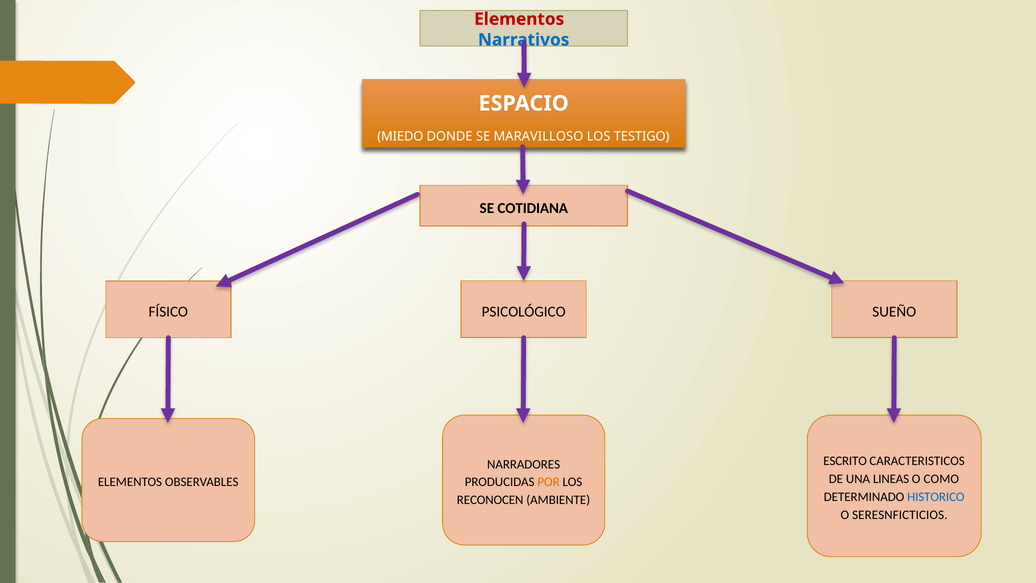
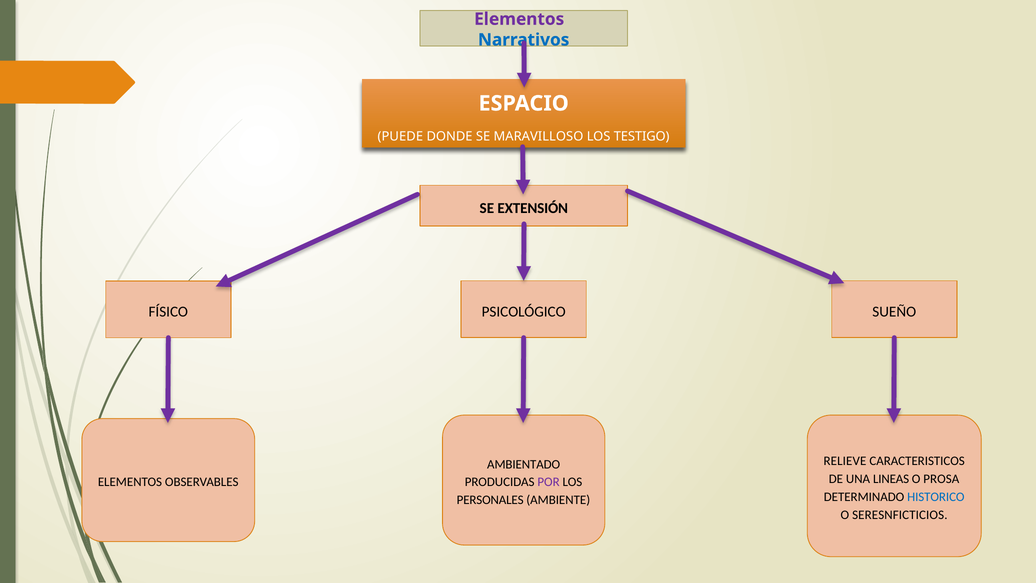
Elementos at (519, 19) colour: red -> purple
MIEDO: MIEDO -> PUEDE
COTIDIANA: COTIDIANA -> EXTENSIÓN
ESCRITO: ESCRITO -> RELIEVE
NARRADORES: NARRADORES -> AMBIENTADO
COMO: COMO -> PROSA
POR colour: orange -> purple
RECONOCEN: RECONOCEN -> PERSONALES
